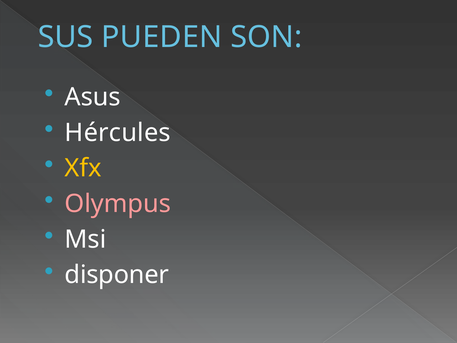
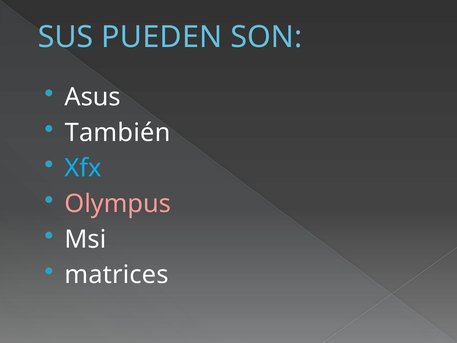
Hércules: Hércules -> También
Xfx colour: yellow -> light blue
disponer: disponer -> matrices
